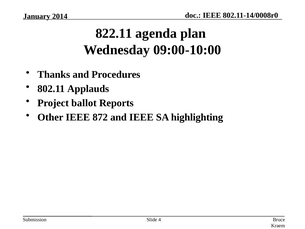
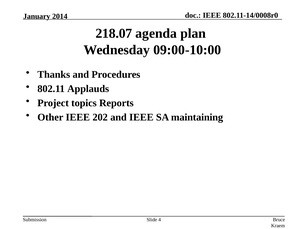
822.11: 822.11 -> 218.07
ballot: ballot -> topics
872: 872 -> 202
highlighting: highlighting -> maintaining
